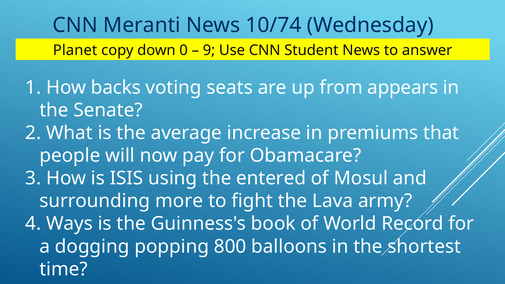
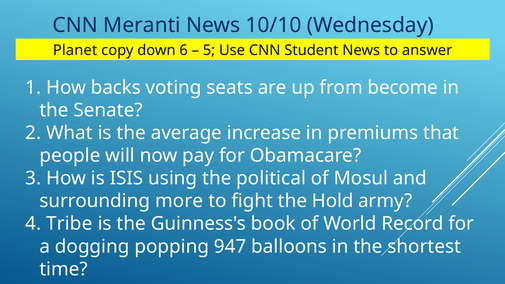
10/74: 10/74 -> 10/10
0: 0 -> 6
9: 9 -> 5
appears: appears -> become
entered: entered -> political
Lava: Lava -> Hold
Ways: Ways -> Tribe
800: 800 -> 947
